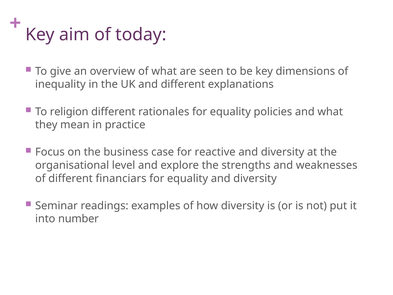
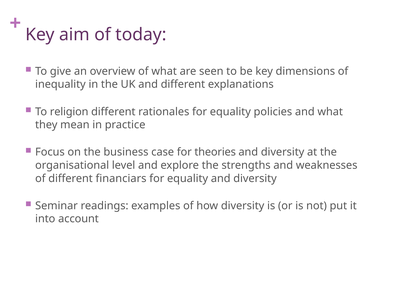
reactive: reactive -> theories
number: number -> account
